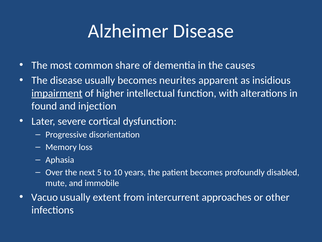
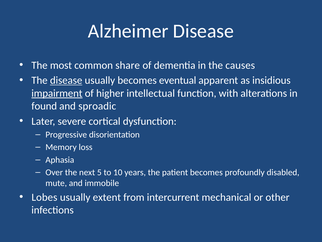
disease at (66, 80) underline: none -> present
neurites: neurites -> eventual
injection: injection -> sproadic
Vacuo: Vacuo -> Lobes
approaches: approaches -> mechanical
